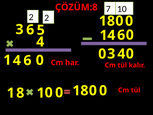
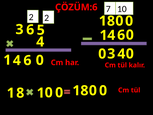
ÇÖZÜM:8: ÇÖZÜM:8 -> ÇÖZÜM:6
